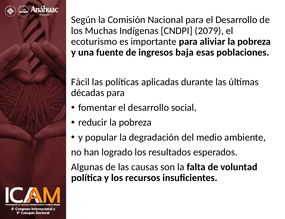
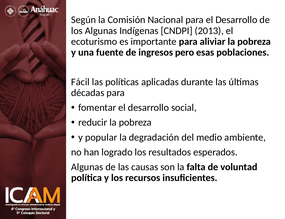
los Muchas: Muchas -> Algunas
2079: 2079 -> 2013
baja: baja -> pero
